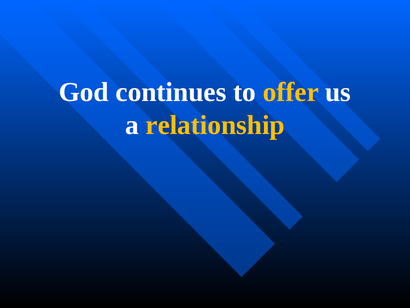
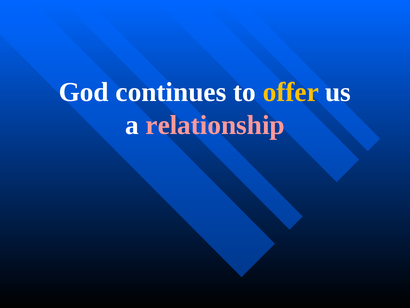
relationship colour: yellow -> pink
